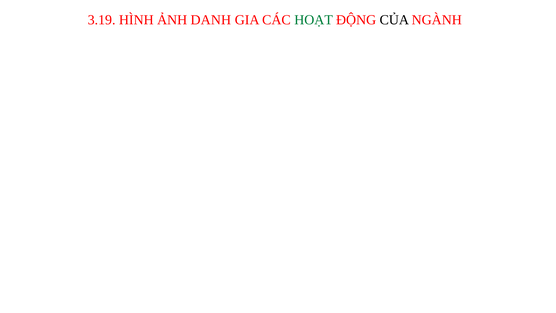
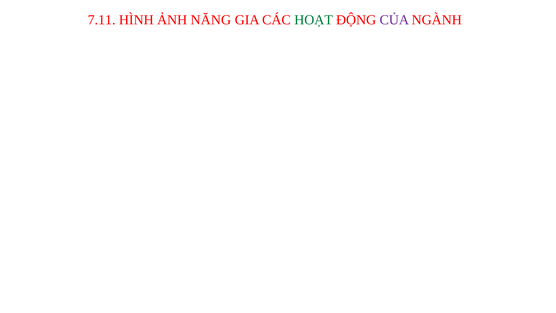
3.19: 3.19 -> 7.11
DANH: DANH -> NĂNG
CỦA colour: black -> purple
